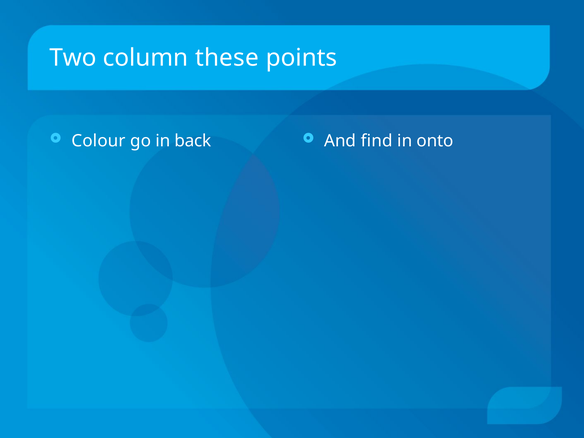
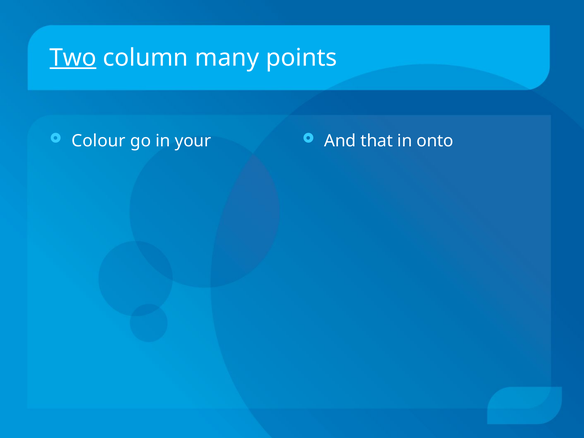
Two underline: none -> present
these: these -> many
back: back -> your
find: find -> that
